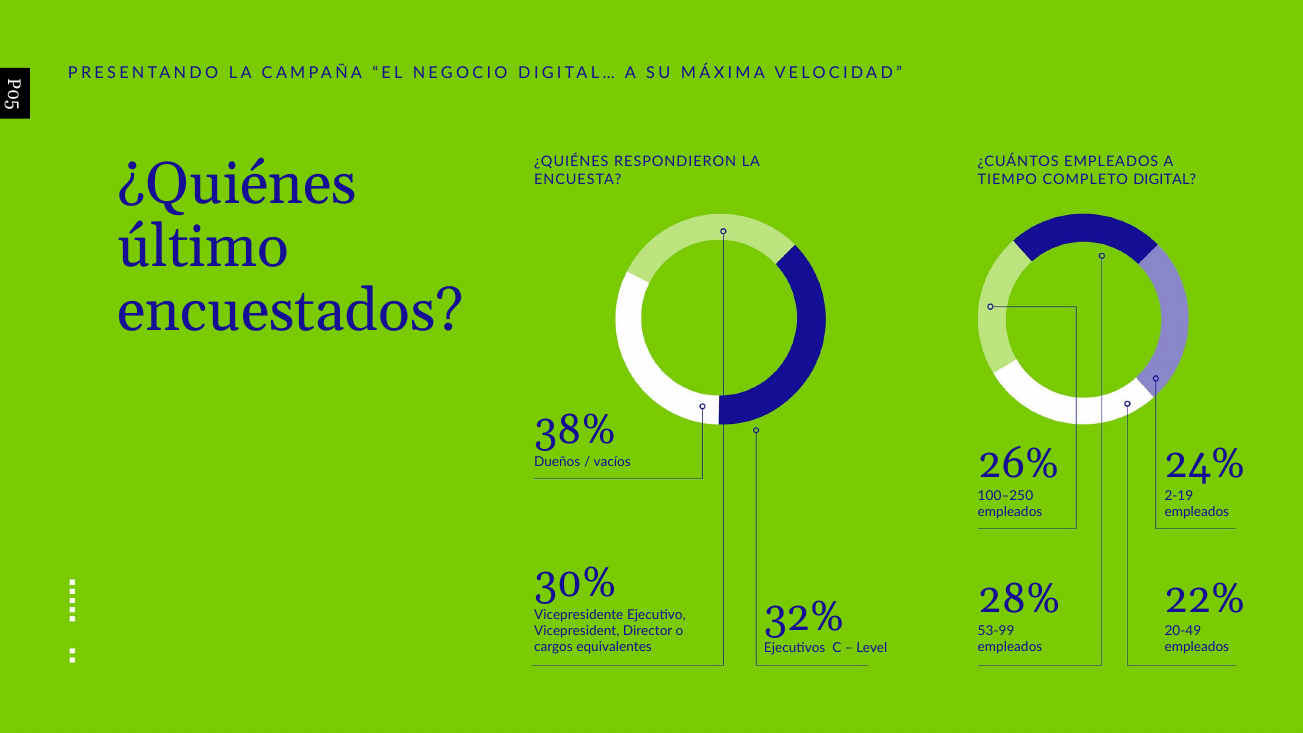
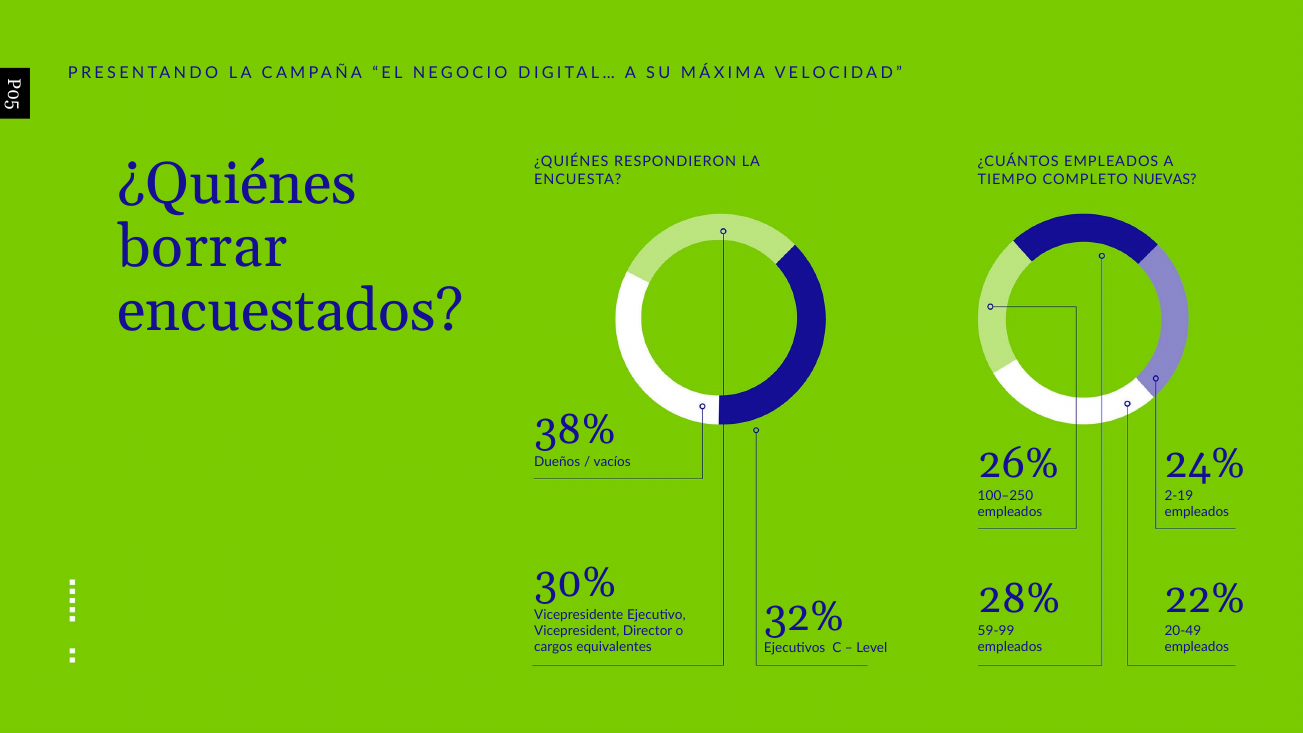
DIGITAL: DIGITAL -> NUEVAS
último: último -> borrar
53-99: 53-99 -> 59-99
